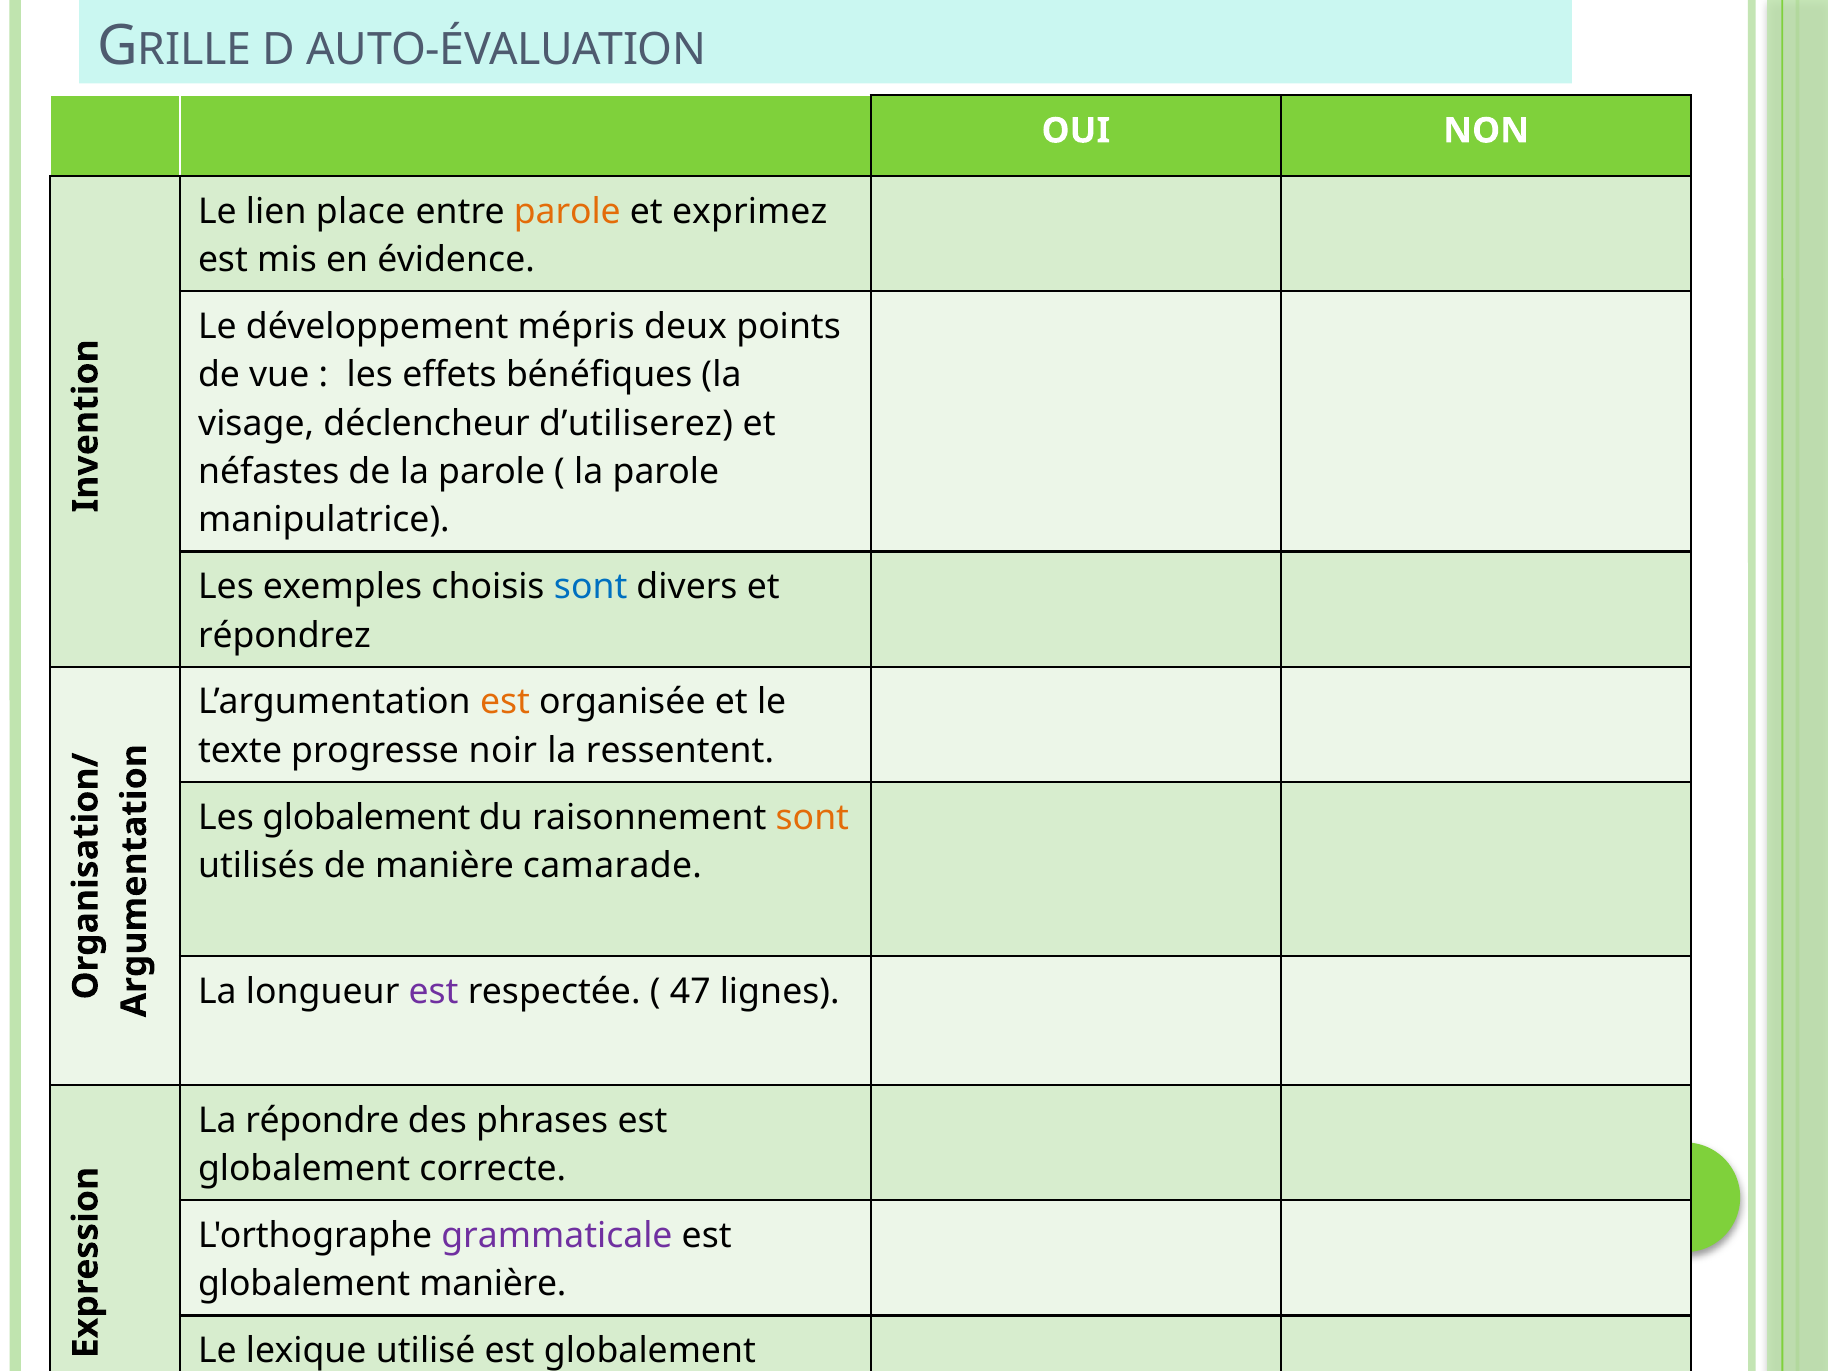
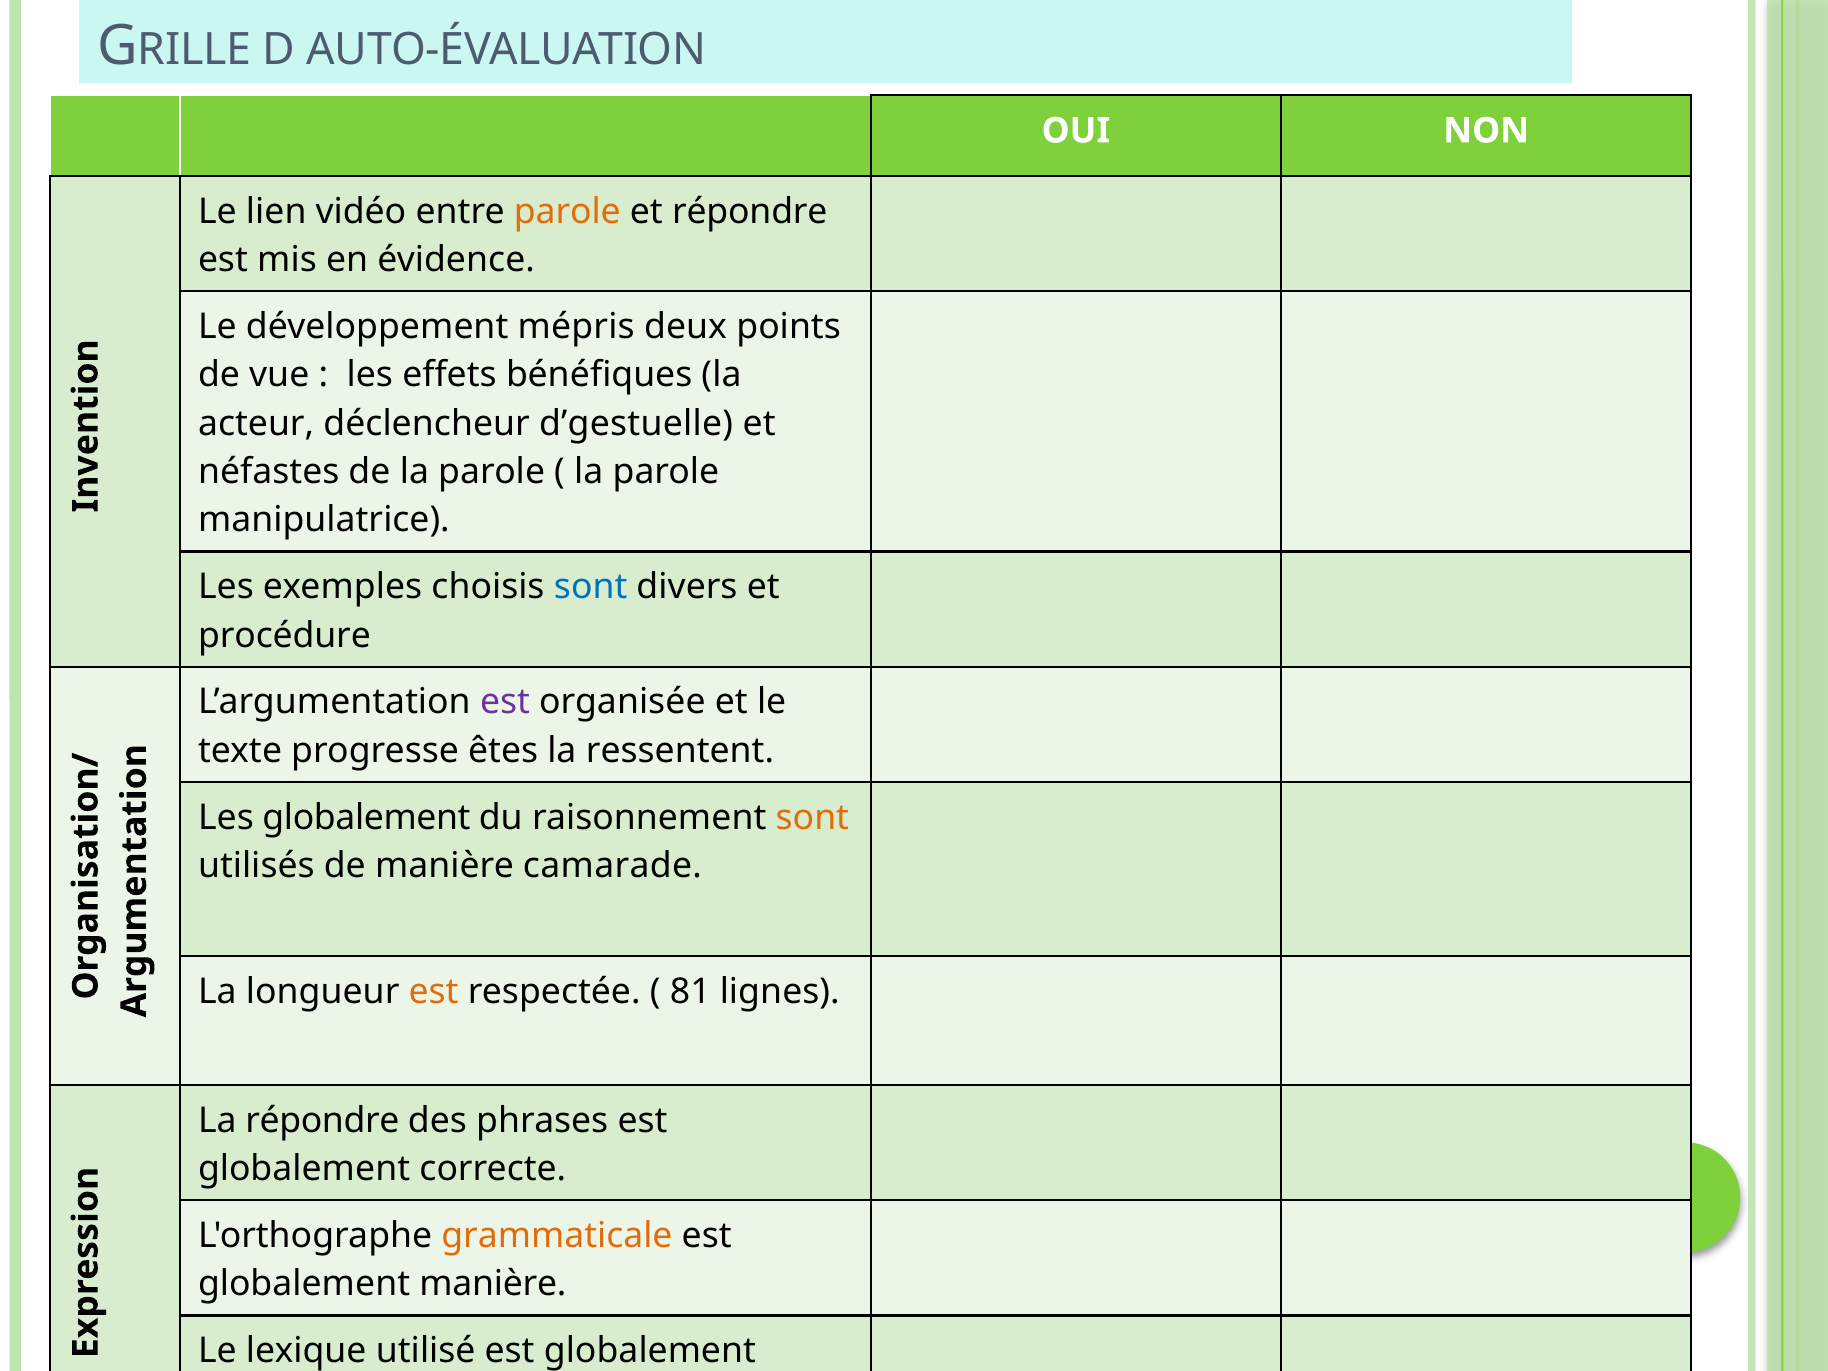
place: place -> vidéo
et exprimez: exprimez -> répondre
visage: visage -> acteur
d’utiliserez: d’utiliserez -> d’gestuelle
répondrez: répondrez -> procédure
est at (505, 702) colour: orange -> purple
noir: noir -> êtes
est at (434, 992) colour: purple -> orange
47: 47 -> 81
grammaticale colour: purple -> orange
